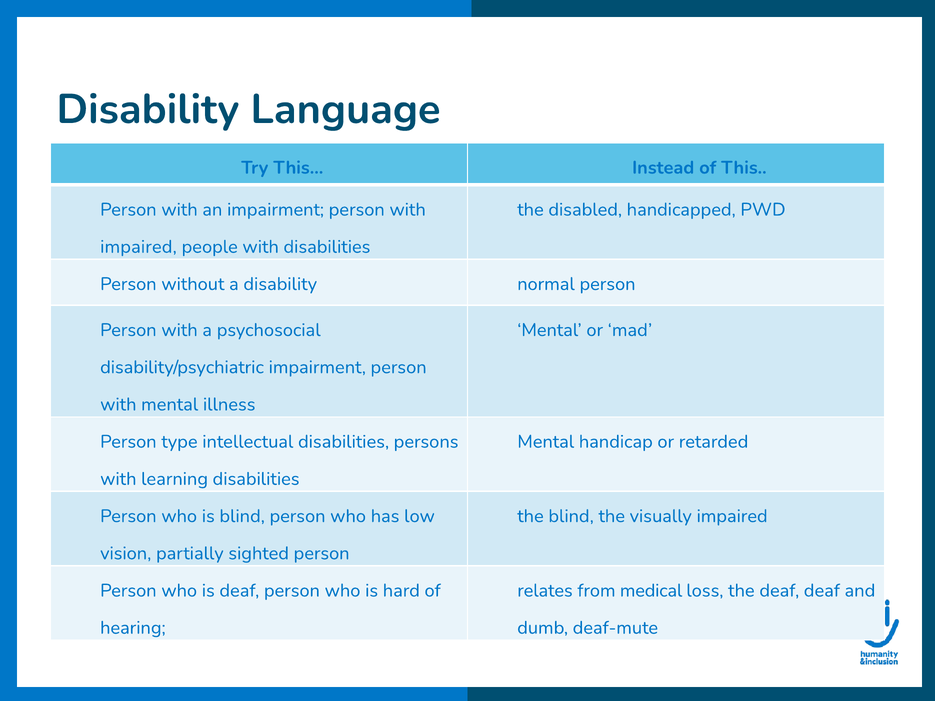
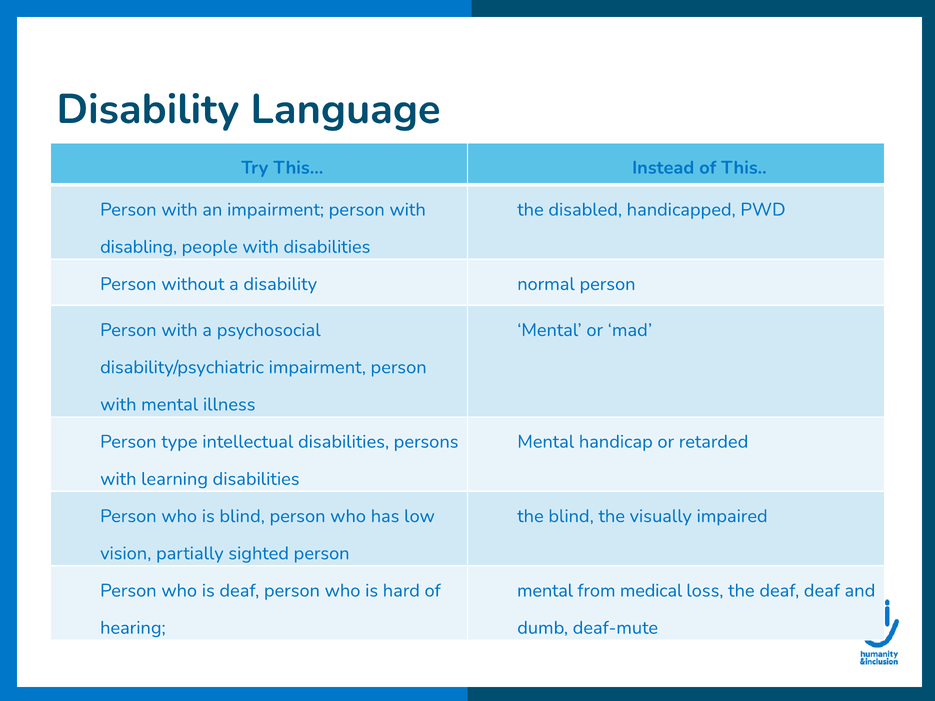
impaired at (138, 247): impaired -> disabling
relates at (545, 591): relates -> mental
